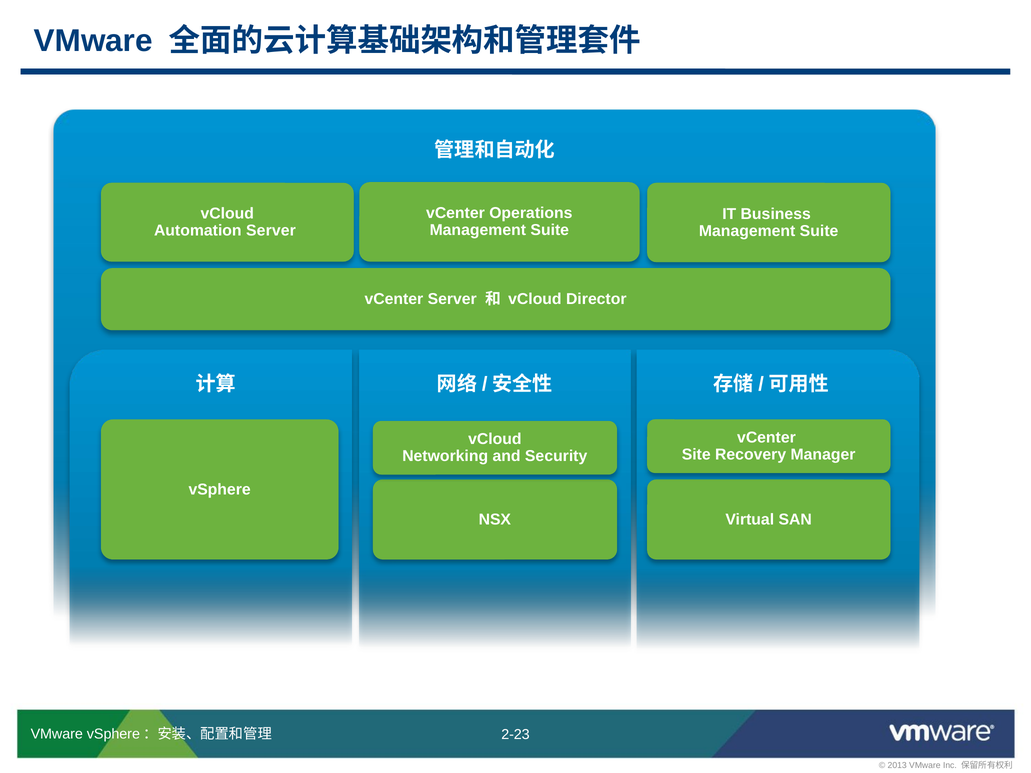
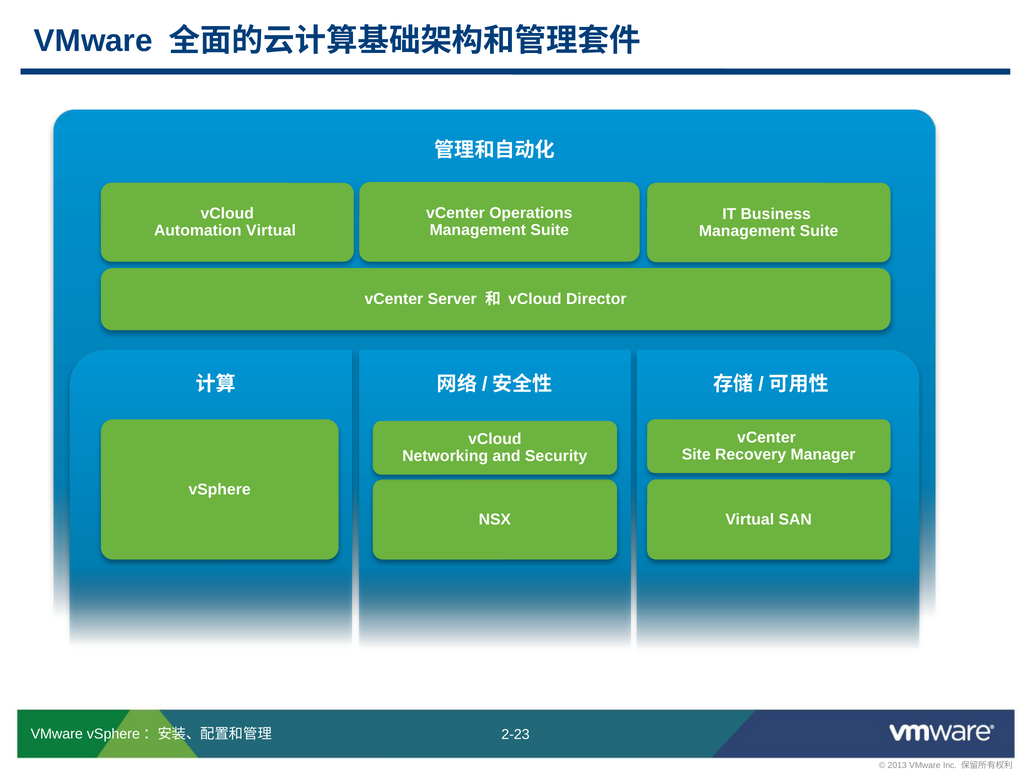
Automation Server: Server -> Virtual
